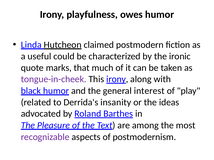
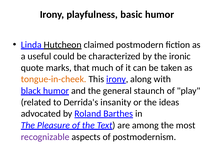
owes: owes -> basic
tongue-in-cheek colour: purple -> orange
interest: interest -> staunch
